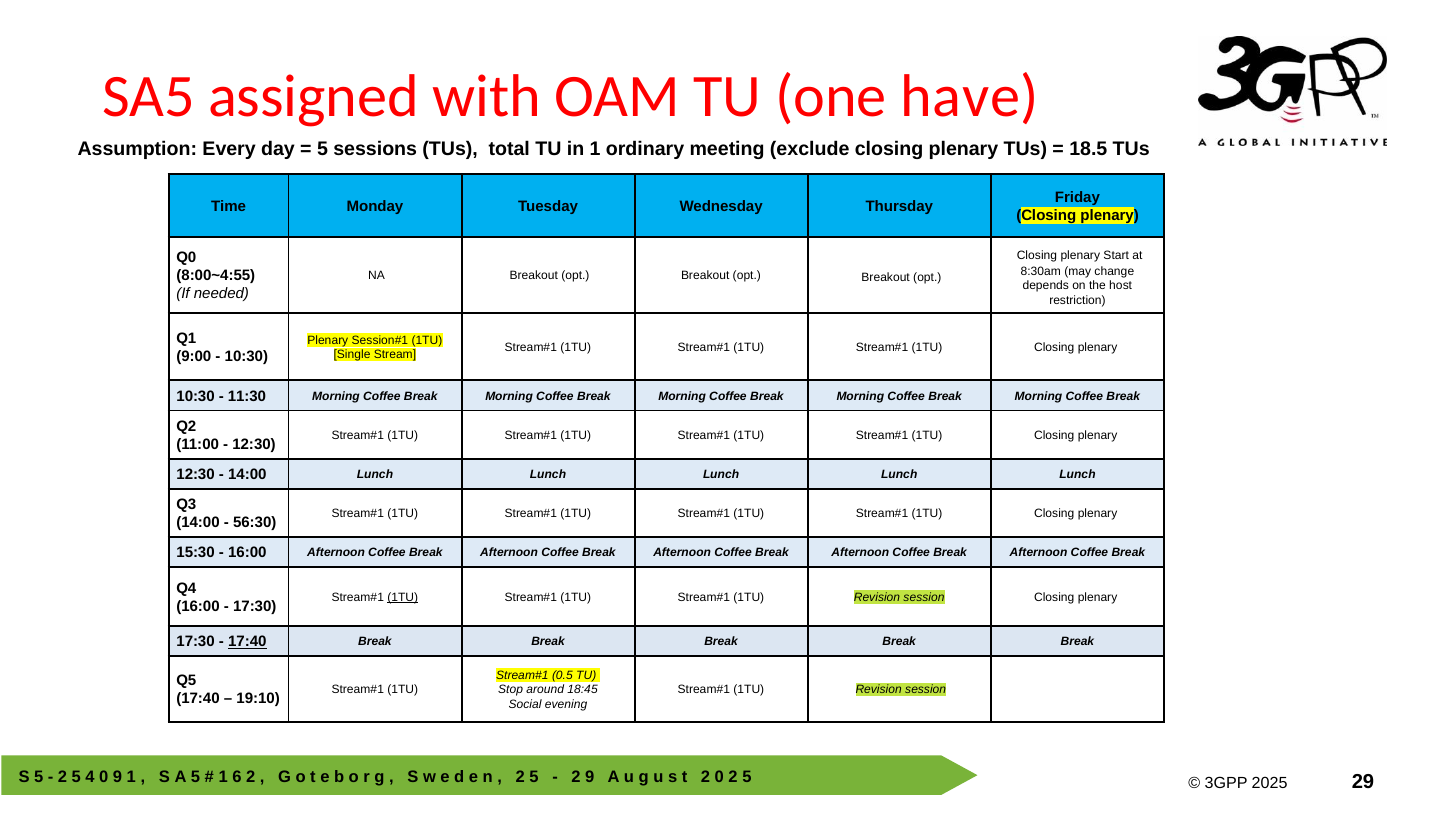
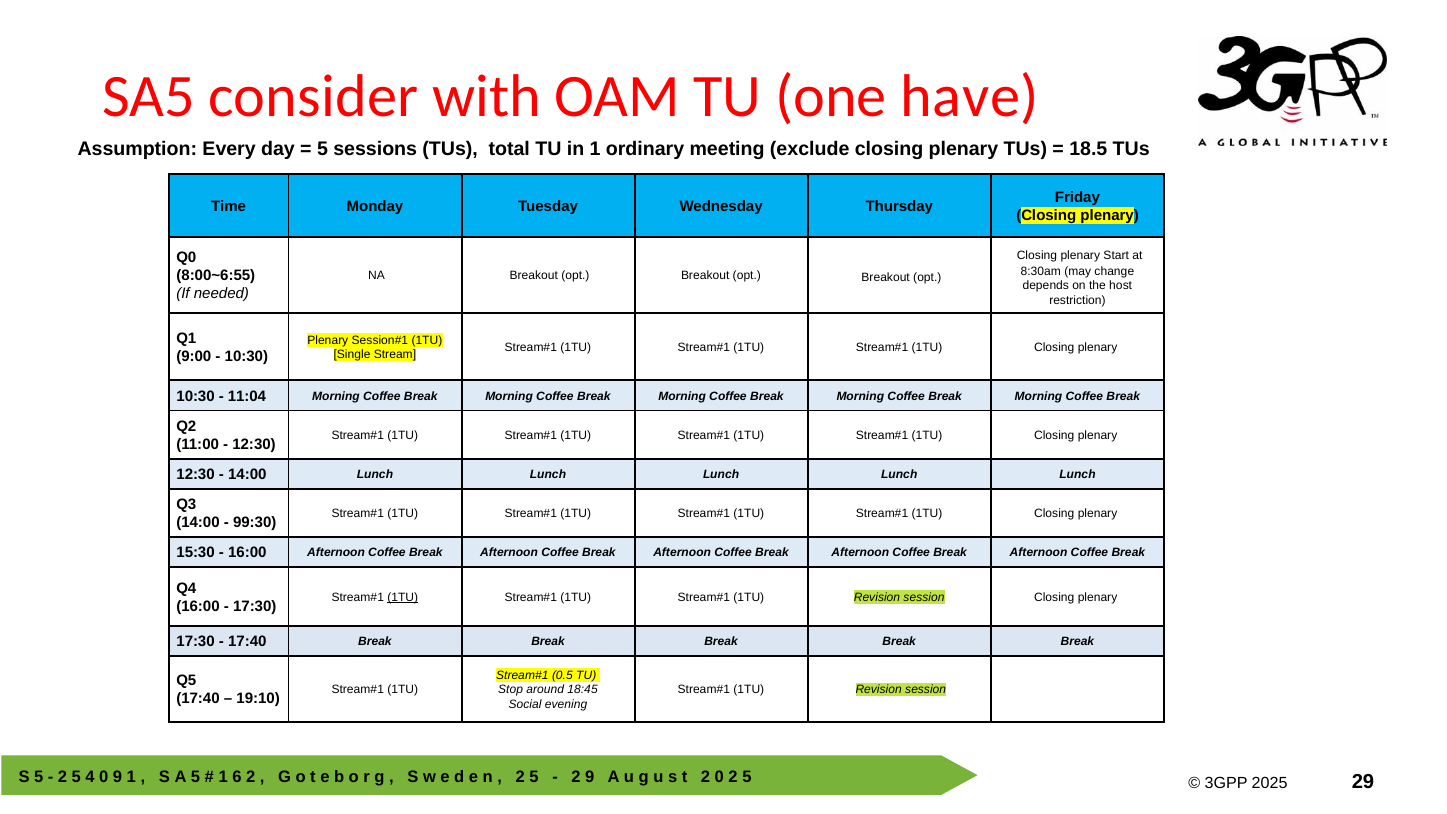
assigned: assigned -> consider
8:00~4:55: 8:00~4:55 -> 8:00~6:55
11:30: 11:30 -> 11:04
56:30: 56:30 -> 99:30
17:40 at (247, 642) underline: present -> none
